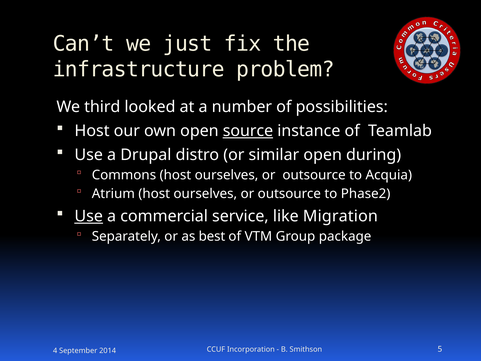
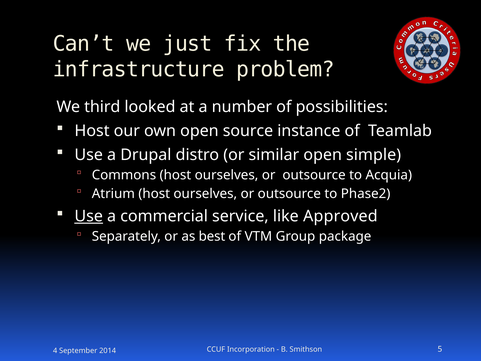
source underline: present -> none
during: during -> simple
Migration: Migration -> Approved
